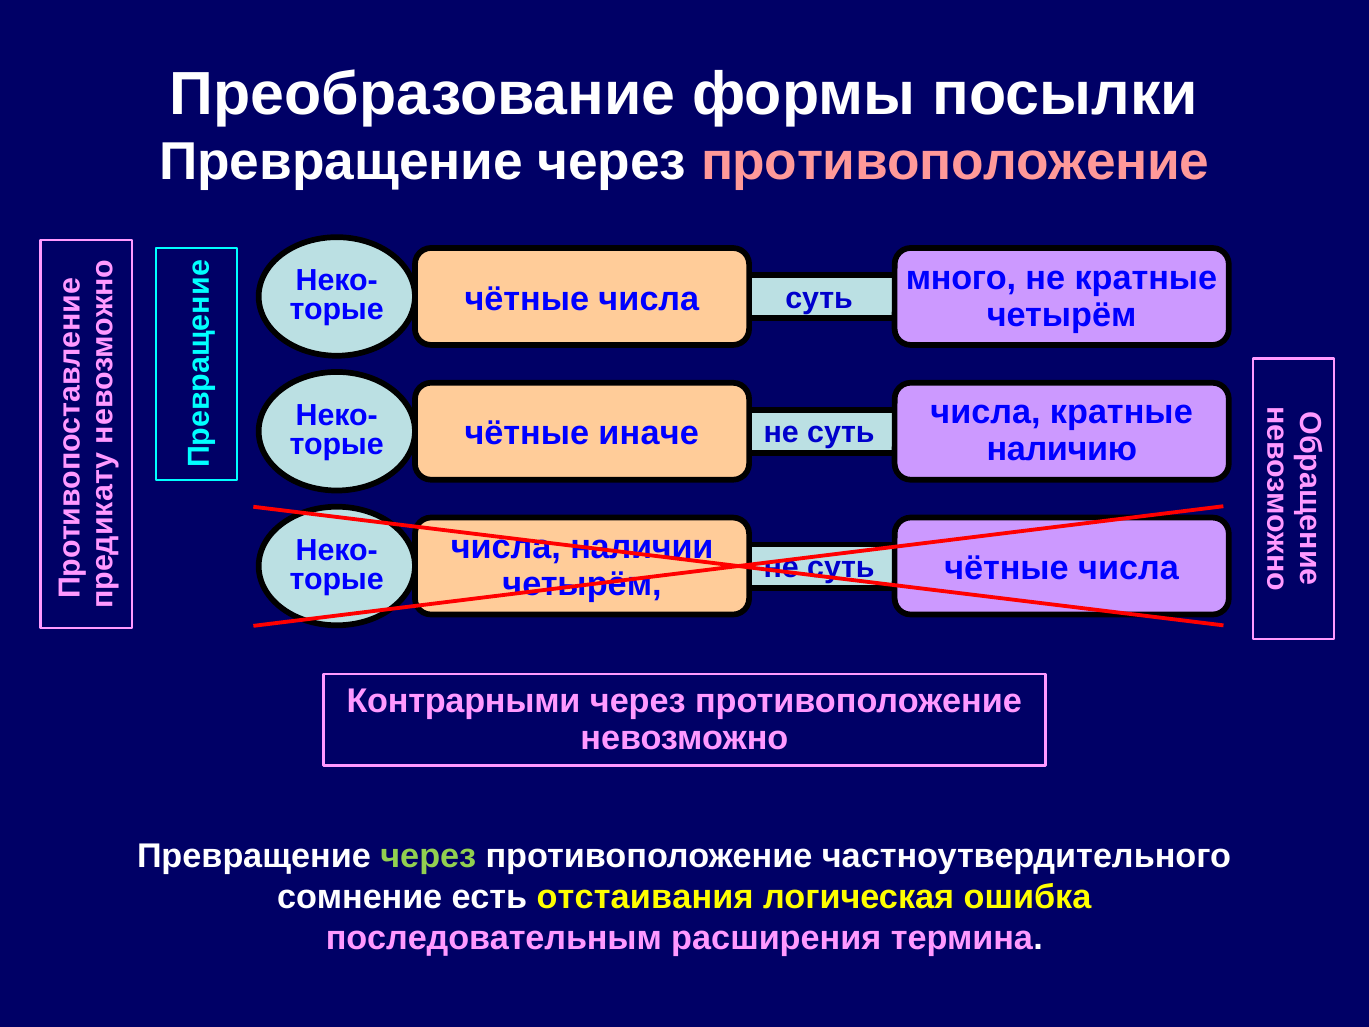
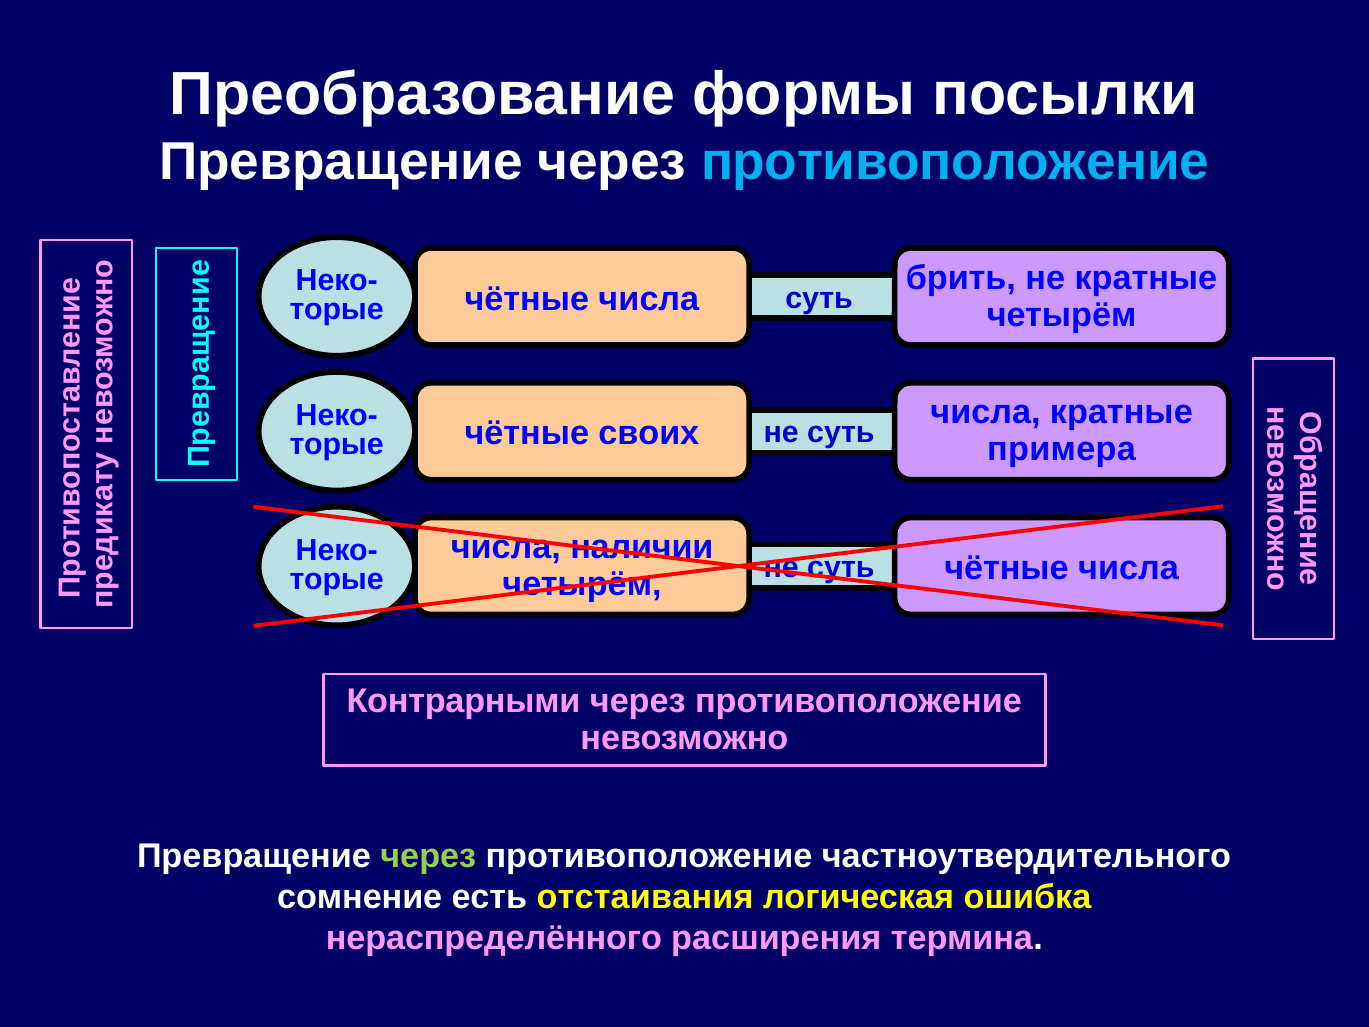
противоположение at (955, 162) colour: pink -> light blue
много: много -> брить
иначе: иначе -> своих
наличию: наличию -> примера
последовательным: последовательным -> нераспределённого
